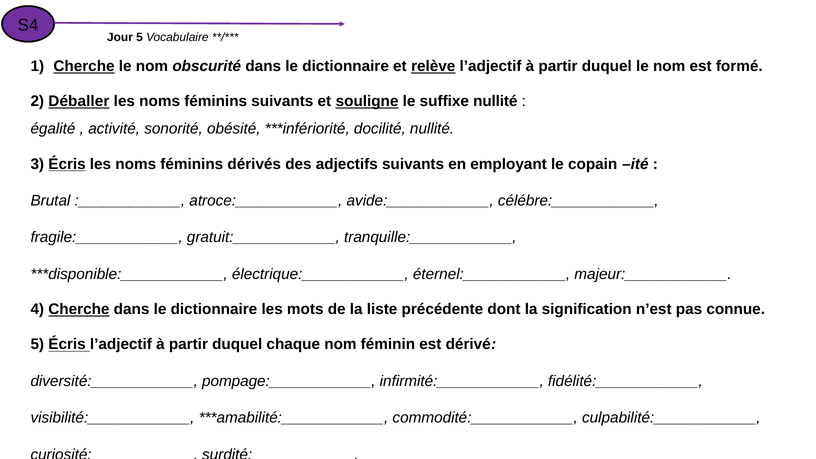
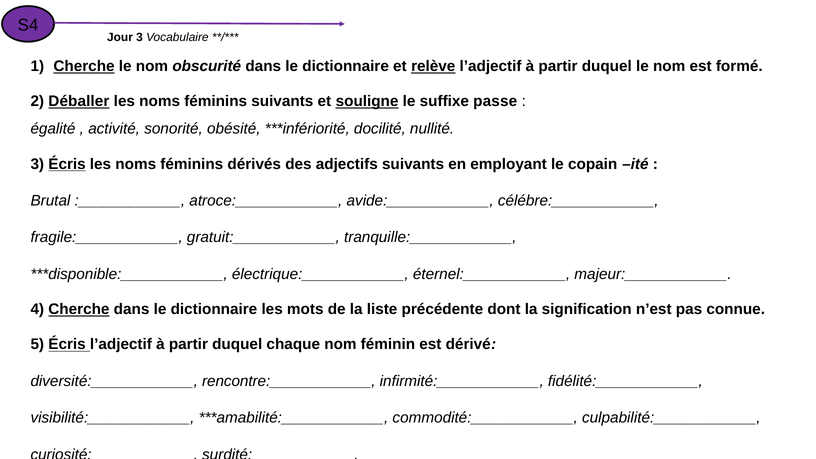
Jour 5: 5 -> 3
suffixe nullité: nullité -> passe
pompage:____________: pompage:____________ -> rencontre:____________
